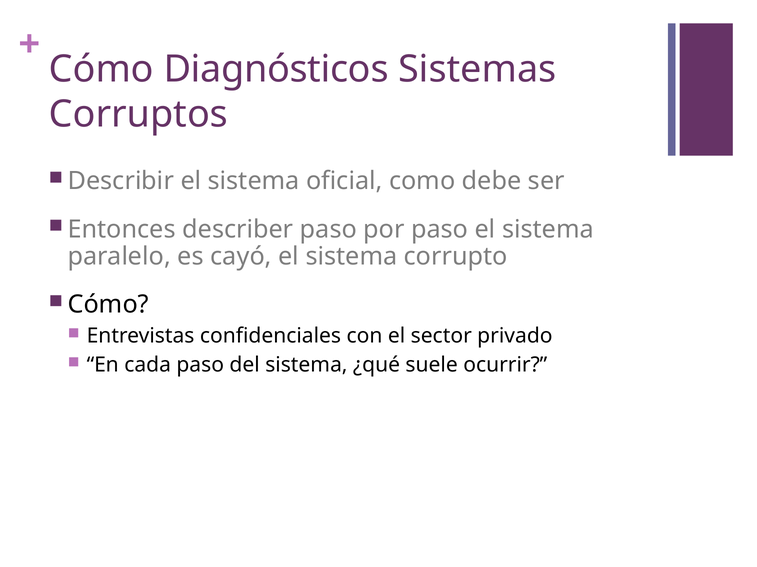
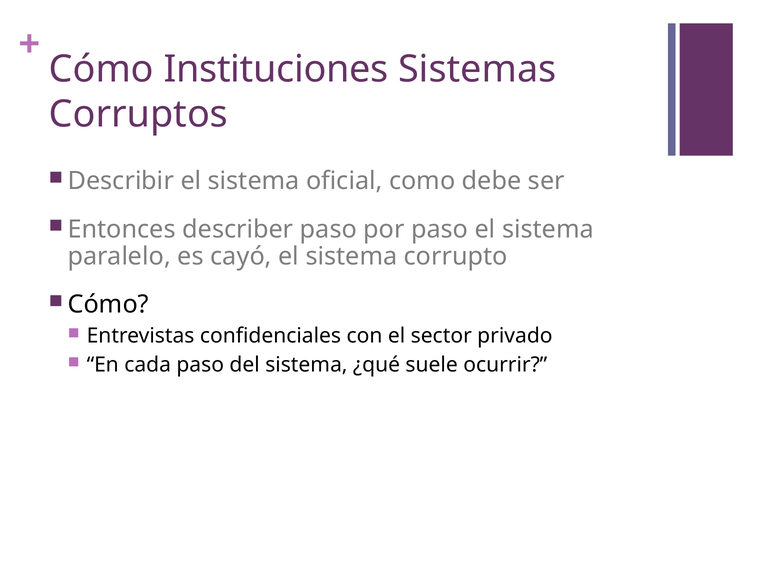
Diagnósticos: Diagnósticos -> Instituciones
